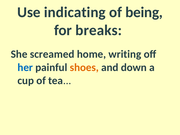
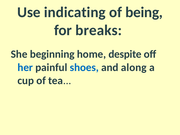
screamed: screamed -> beginning
writing: writing -> despite
shoes colour: orange -> blue
down: down -> along
